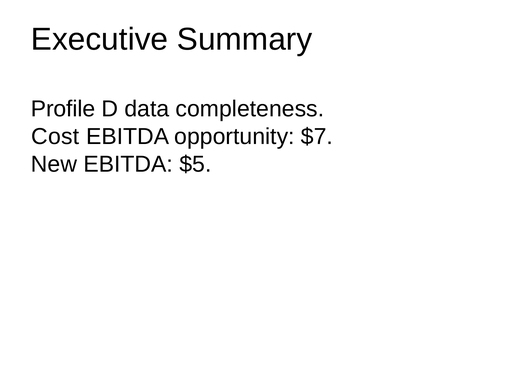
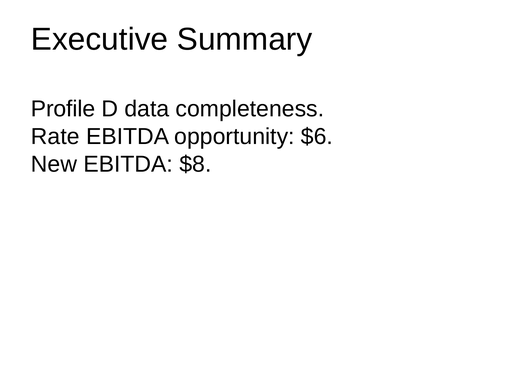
Cost: Cost -> Rate
$7: $7 -> $6
$5: $5 -> $8
